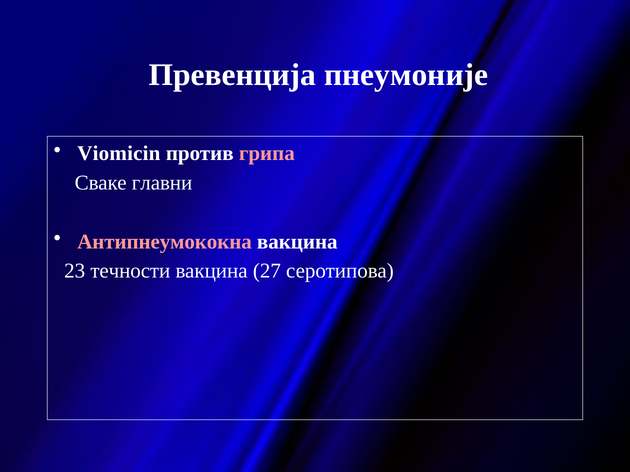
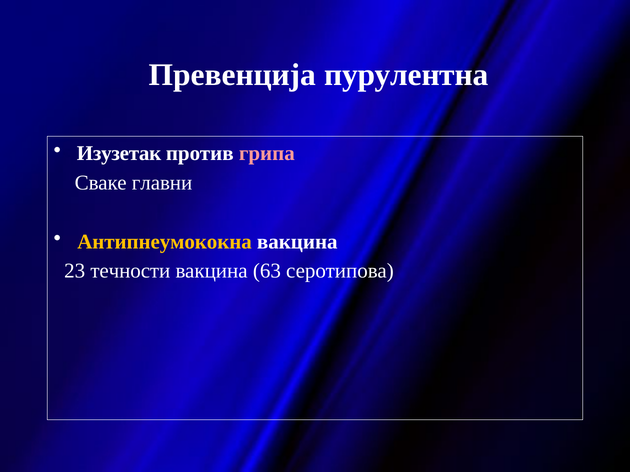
пнеумоније: пнеумоније -> пурулентна
Viomicin: Viomicin -> Изузетак
Антипнеумококна colour: pink -> yellow
27: 27 -> 63
